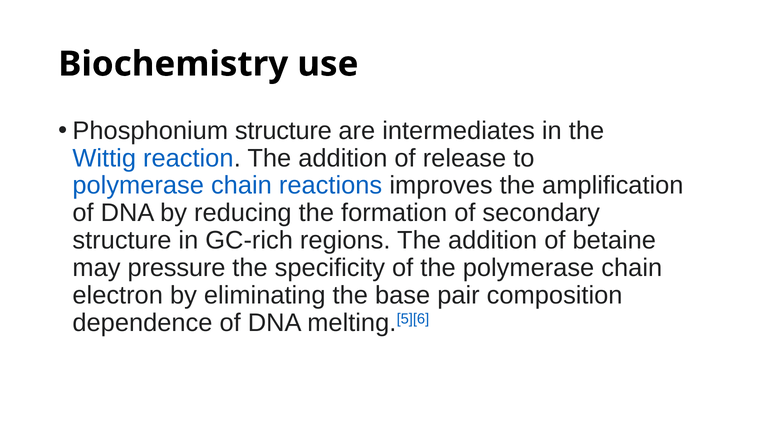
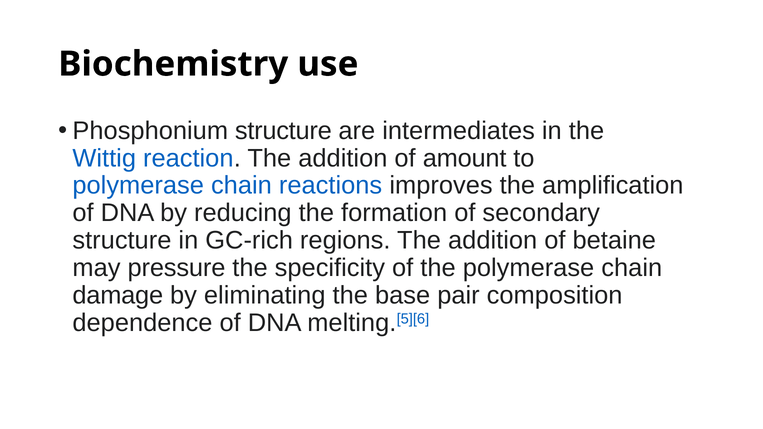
release: release -> amount
electron: electron -> damage
